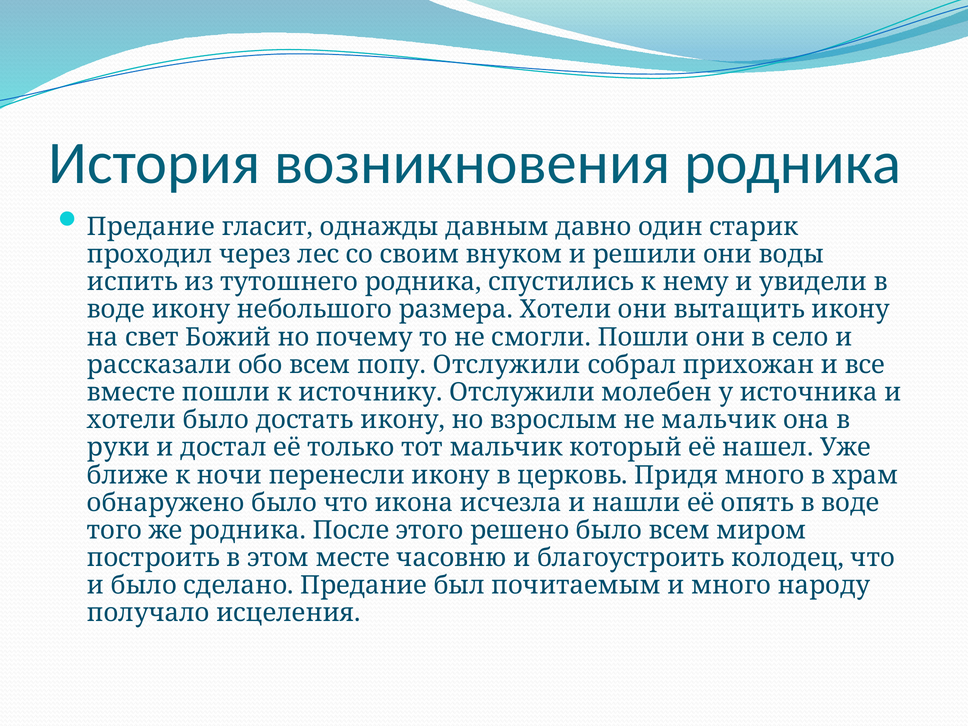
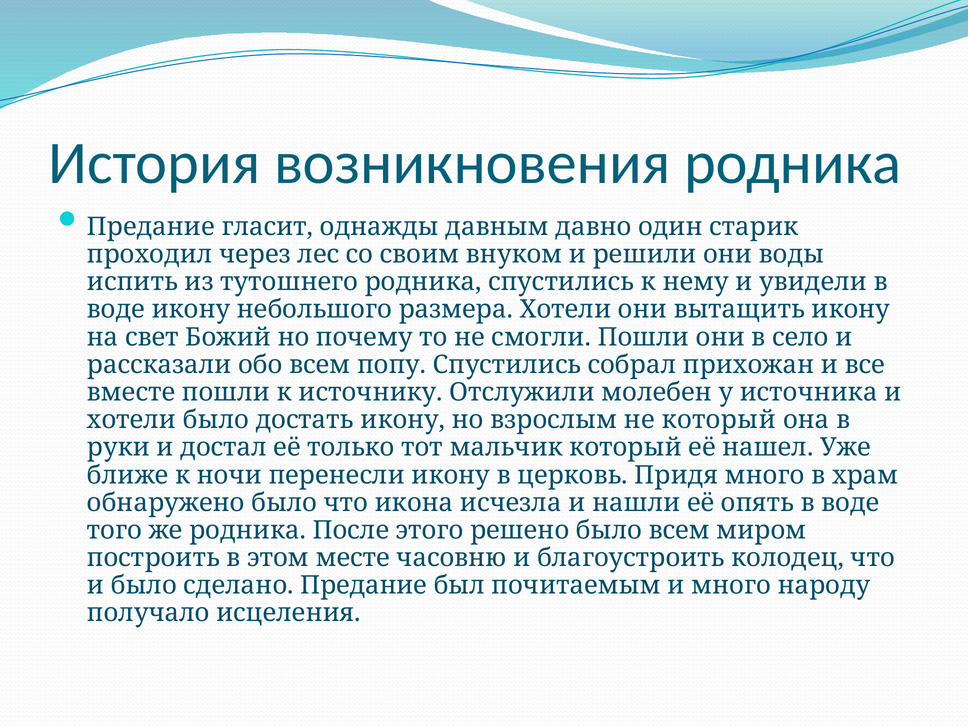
попу Отслужили: Отслужили -> Спустились
не мальчик: мальчик -> который
